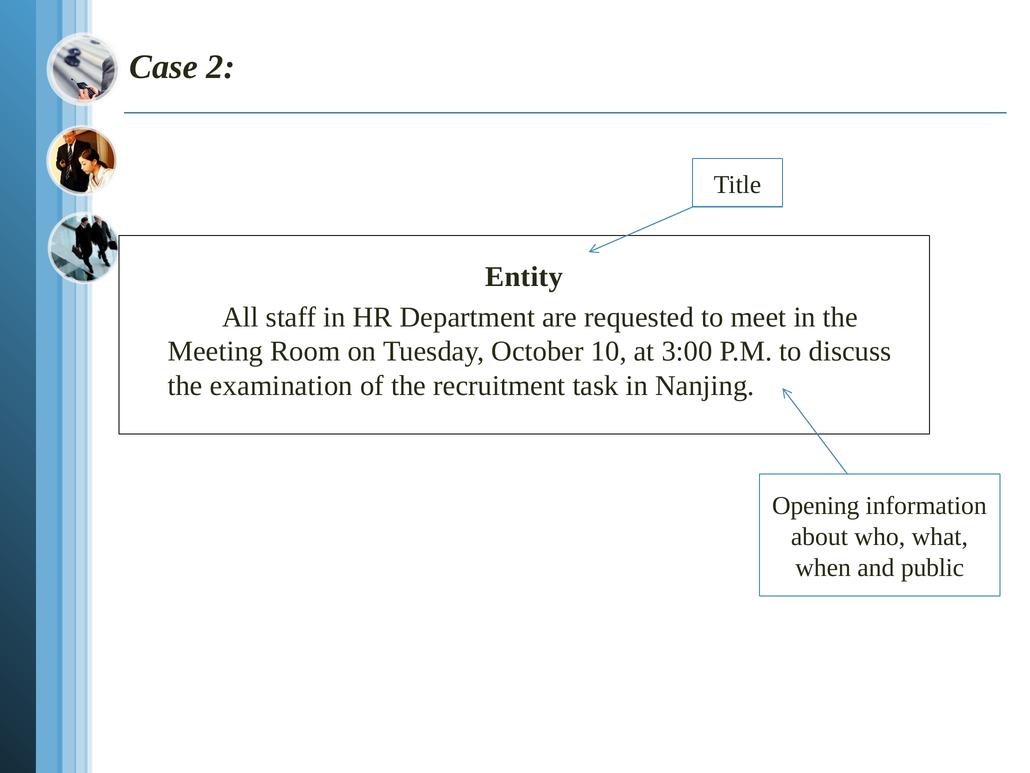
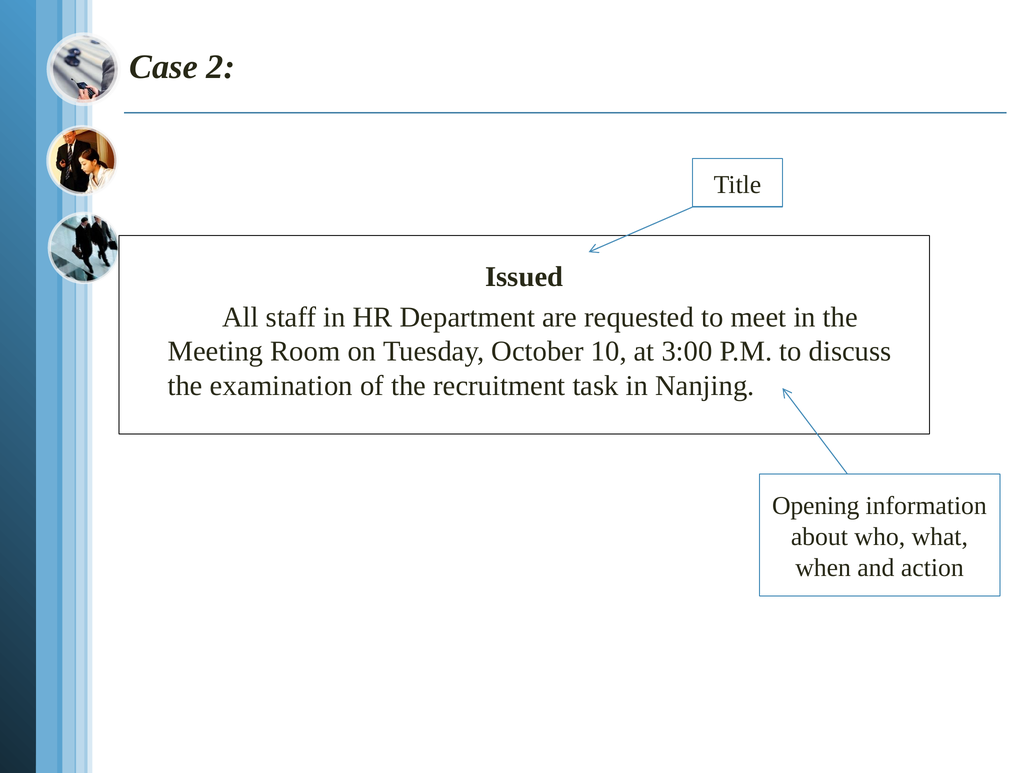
Entity: Entity -> Issued
public: public -> action
